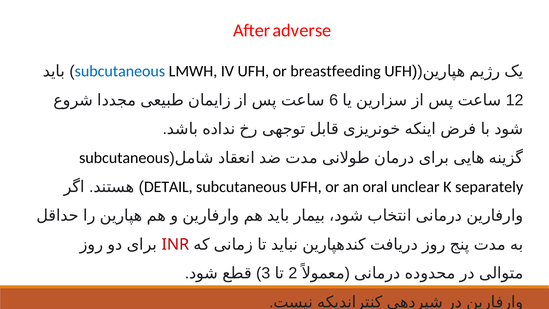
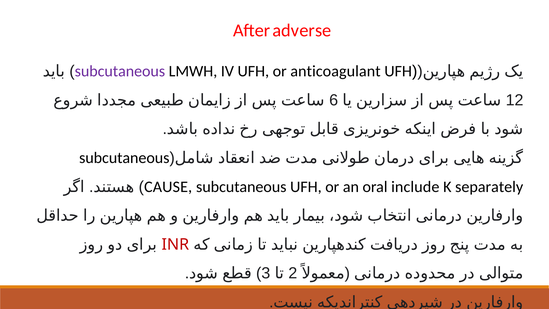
subcutaneous at (120, 71) colour: blue -> purple
breastfeeding: breastfeeding -> anticoagulant
DETAIL: DETAIL -> CAUSE
unclear: unclear -> include
